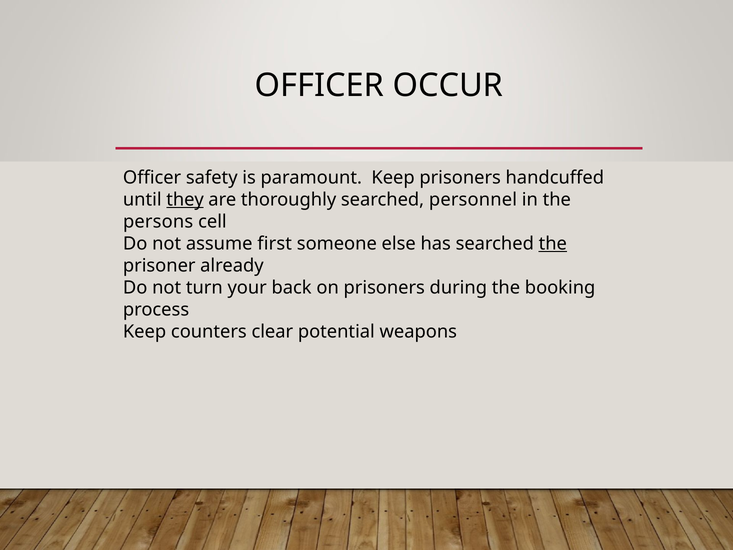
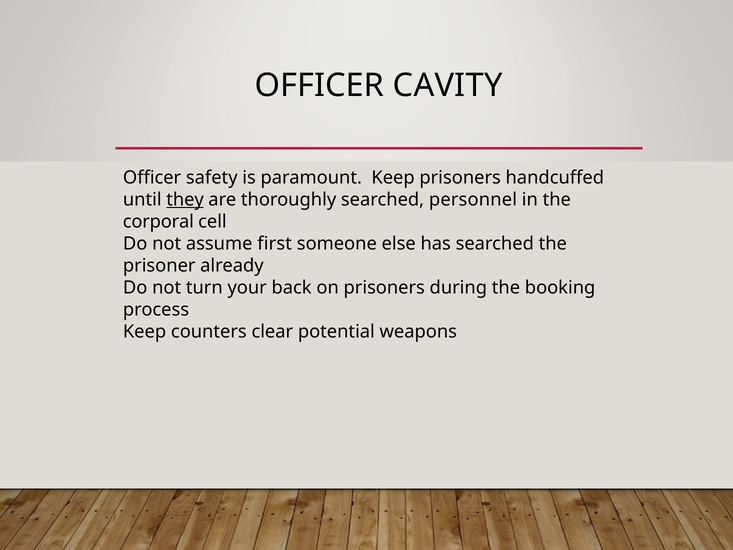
OCCUR: OCCUR -> CAVITY
persons: persons -> corporal
the at (553, 244) underline: present -> none
